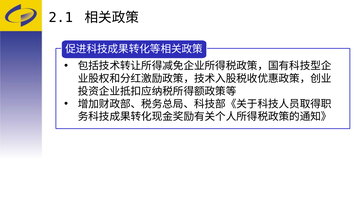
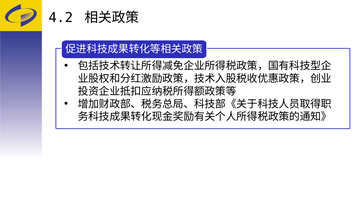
2.1: 2.1 -> 4.2
